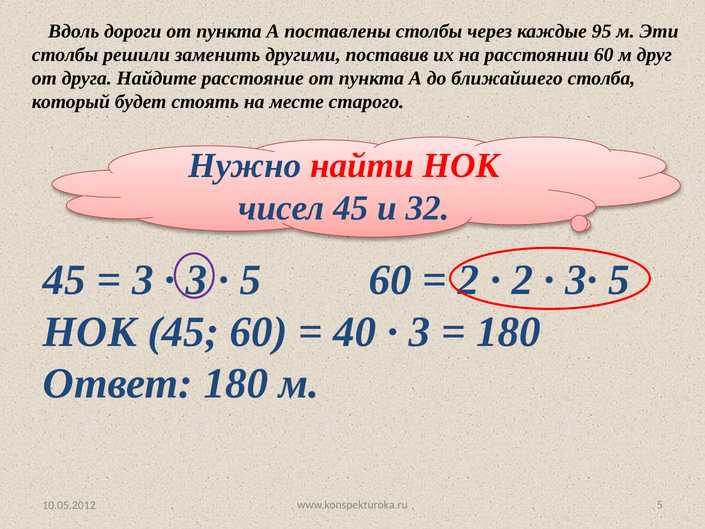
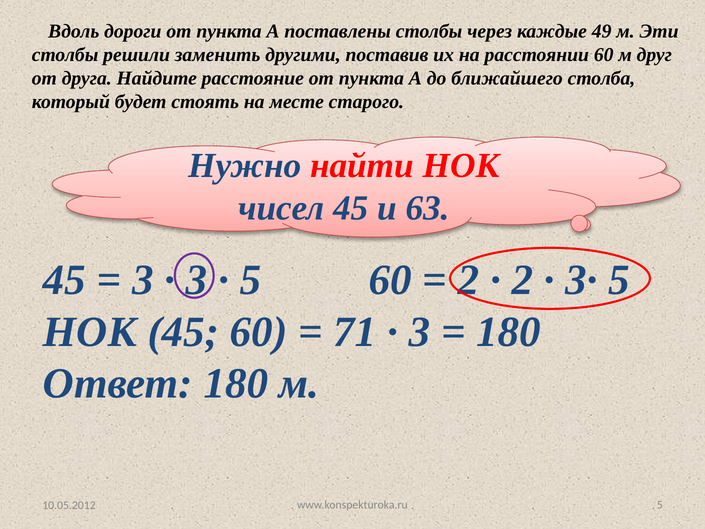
95: 95 -> 49
32: 32 -> 63
40: 40 -> 71
